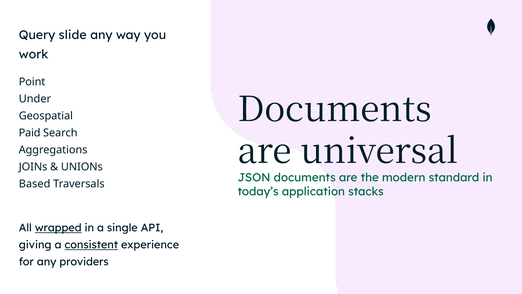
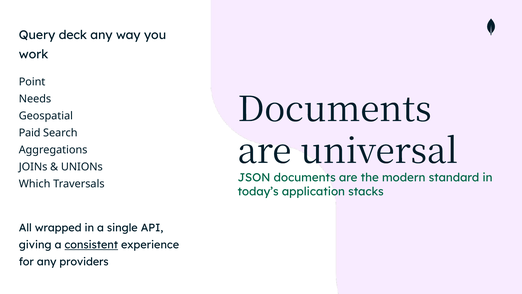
slide: slide -> deck
Under: Under -> Needs
Based: Based -> Which
wrapped underline: present -> none
